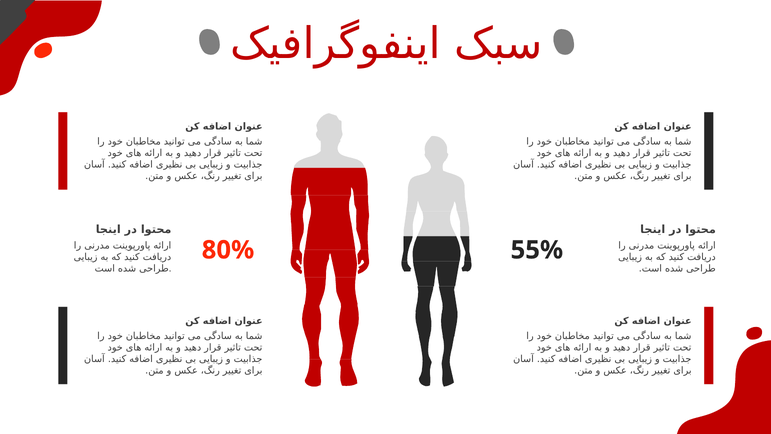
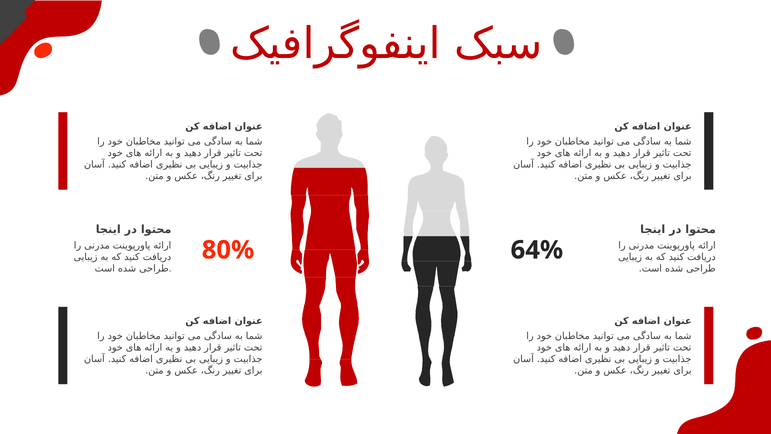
55%: 55% -> 64%
